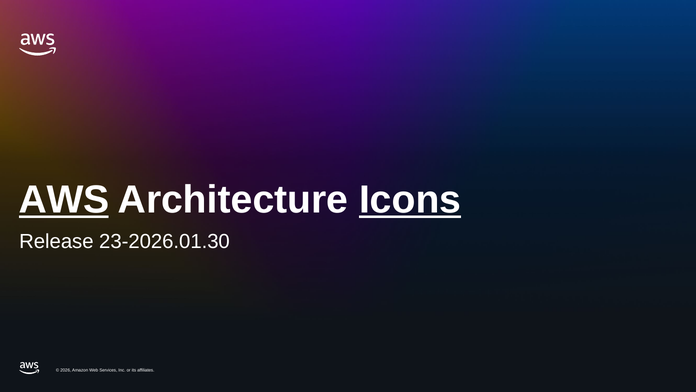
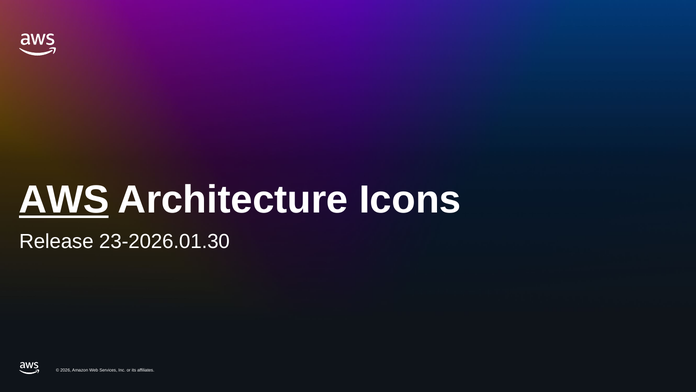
Icons underline: present -> none
